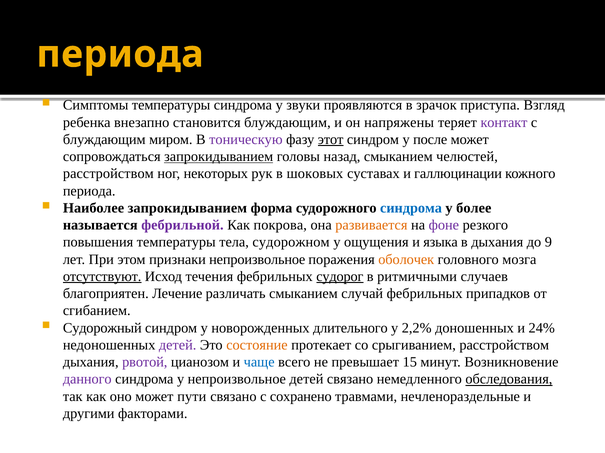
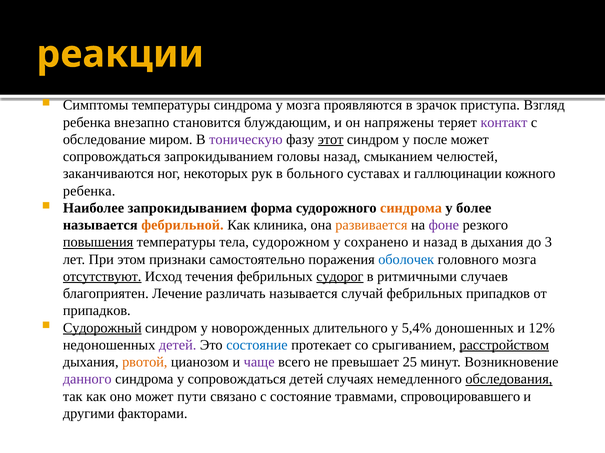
периода at (120, 54): периода -> реакции
у звуки: звуки -> мозга
блуждающим at (104, 140): блуждающим -> обследование
запрокидыванием at (219, 157) underline: present -> none
расстройством at (108, 174): расстройством -> заканчиваются
шоковых: шоковых -> больного
периода at (89, 191): периода -> ребенка
синдрома at (411, 208) colour: blue -> orange
фебрильной colour: purple -> orange
покрова: покрова -> клиника
повышения underline: none -> present
ощущения: ощущения -> сохранено
и языка: языка -> назад
9: 9 -> 3
признаки непроизвольное: непроизвольное -> самостоятельно
оболочек colour: orange -> blue
различать смыканием: смыканием -> называется
сгибанием at (97, 311): сгибанием -> припадков
Судорожный underline: none -> present
2,2%: 2,2% -> 5,4%
24%: 24% -> 12%
состояние at (257, 346) colour: orange -> blue
расстройством at (504, 346) underline: none -> present
рвотой colour: purple -> orange
чаще colour: blue -> purple
15: 15 -> 25
у непроизвольное: непроизвольное -> сопровождаться
детей связано: связано -> случаях
с сохранено: сохранено -> состояние
нечленораздельные: нечленораздельные -> спровоцировавшего
